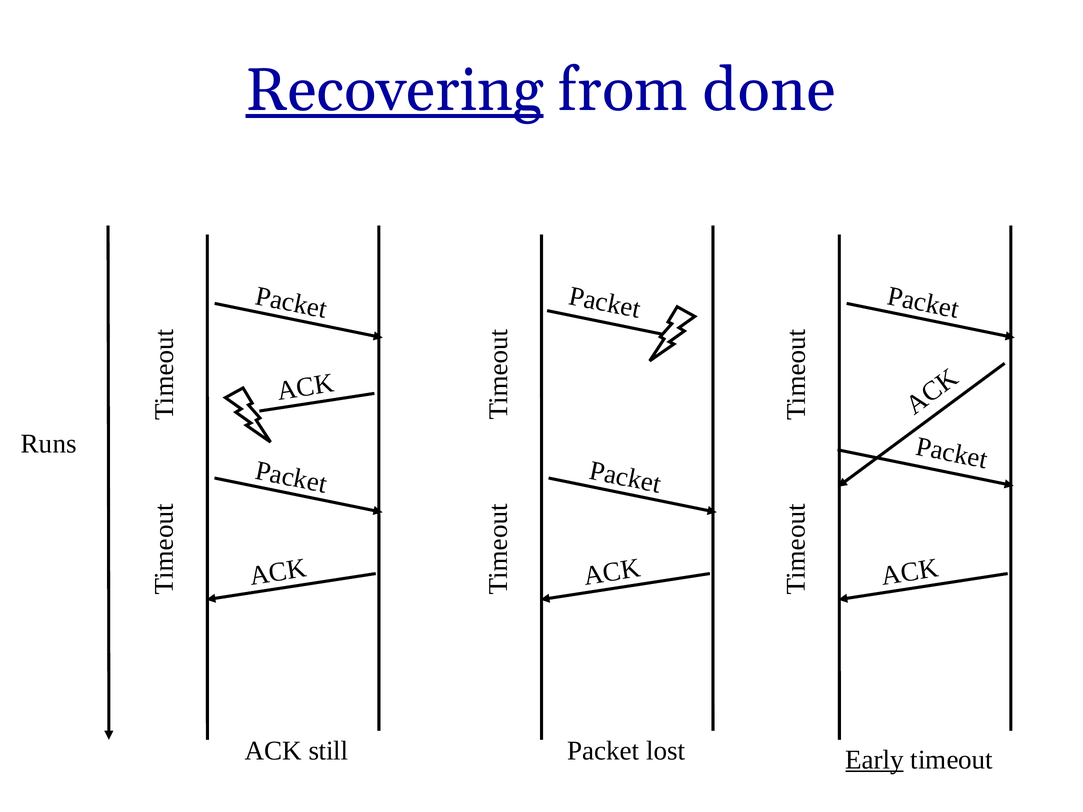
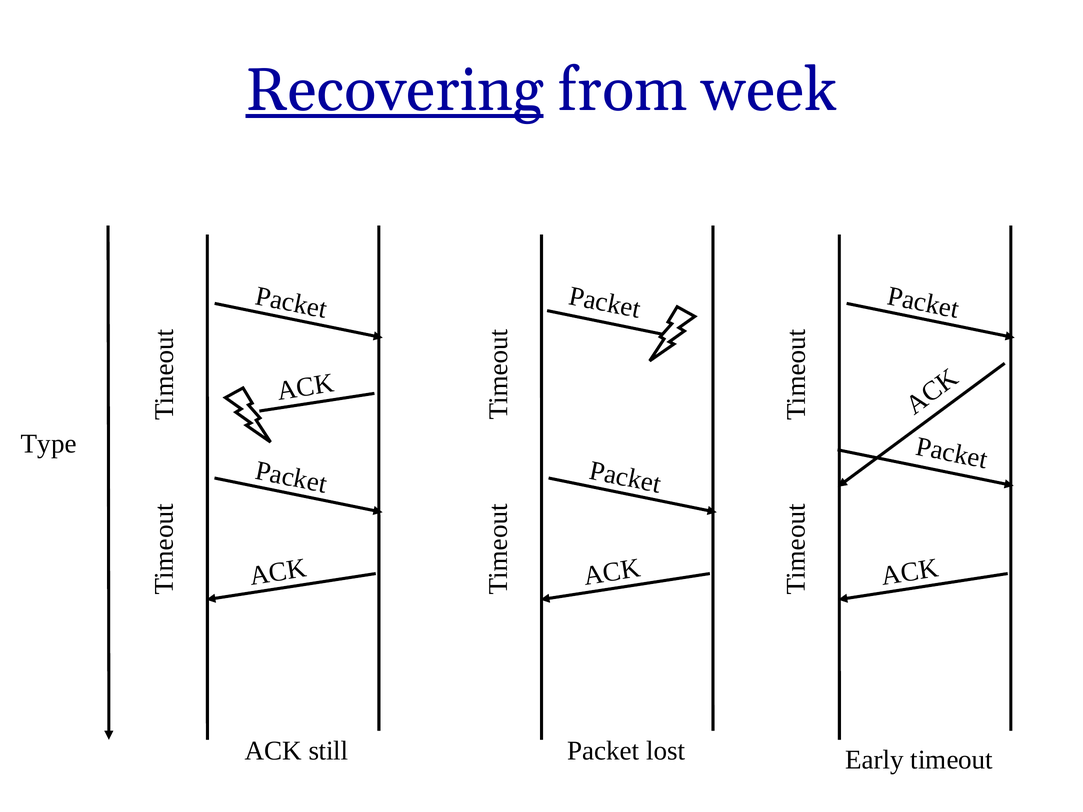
done: done -> week
Runs: Runs -> Type
Early underline: present -> none
